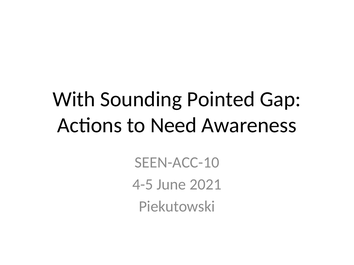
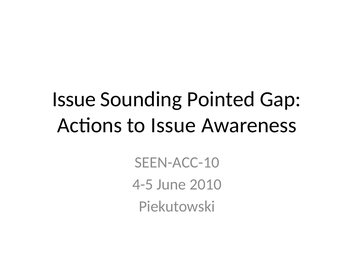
With at (74, 99): With -> Issue
to Need: Need -> Issue
2021: 2021 -> 2010
